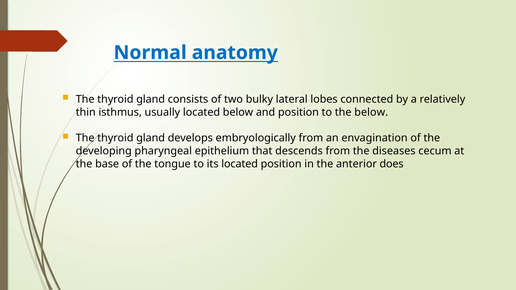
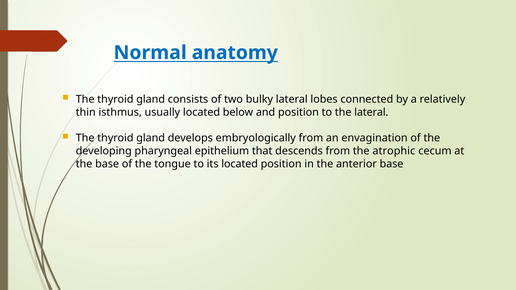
the below: below -> lateral
diseases: diseases -> atrophic
anterior does: does -> base
